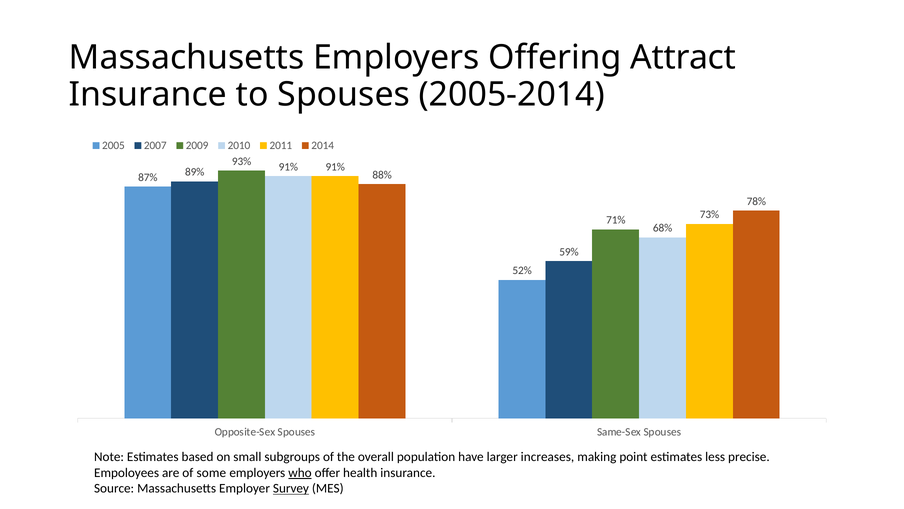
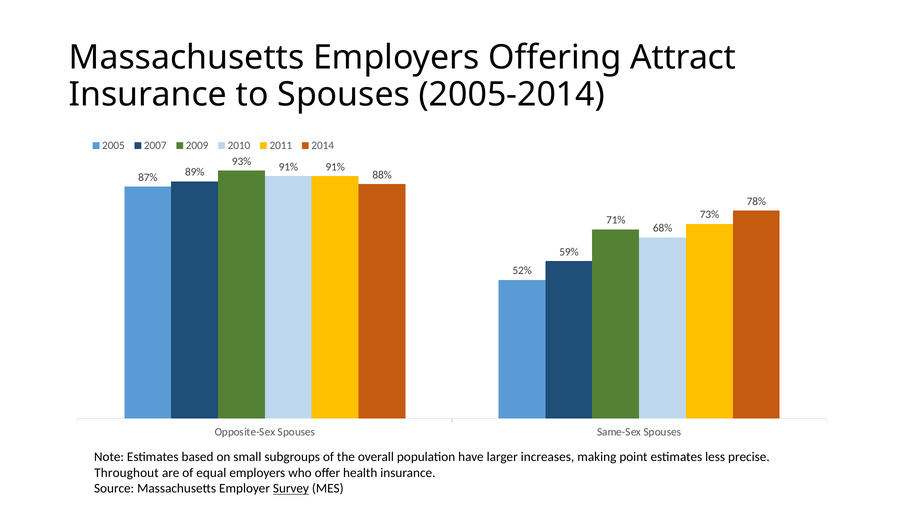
Empoloyees: Empoloyees -> Throughout
some: some -> equal
who underline: present -> none
